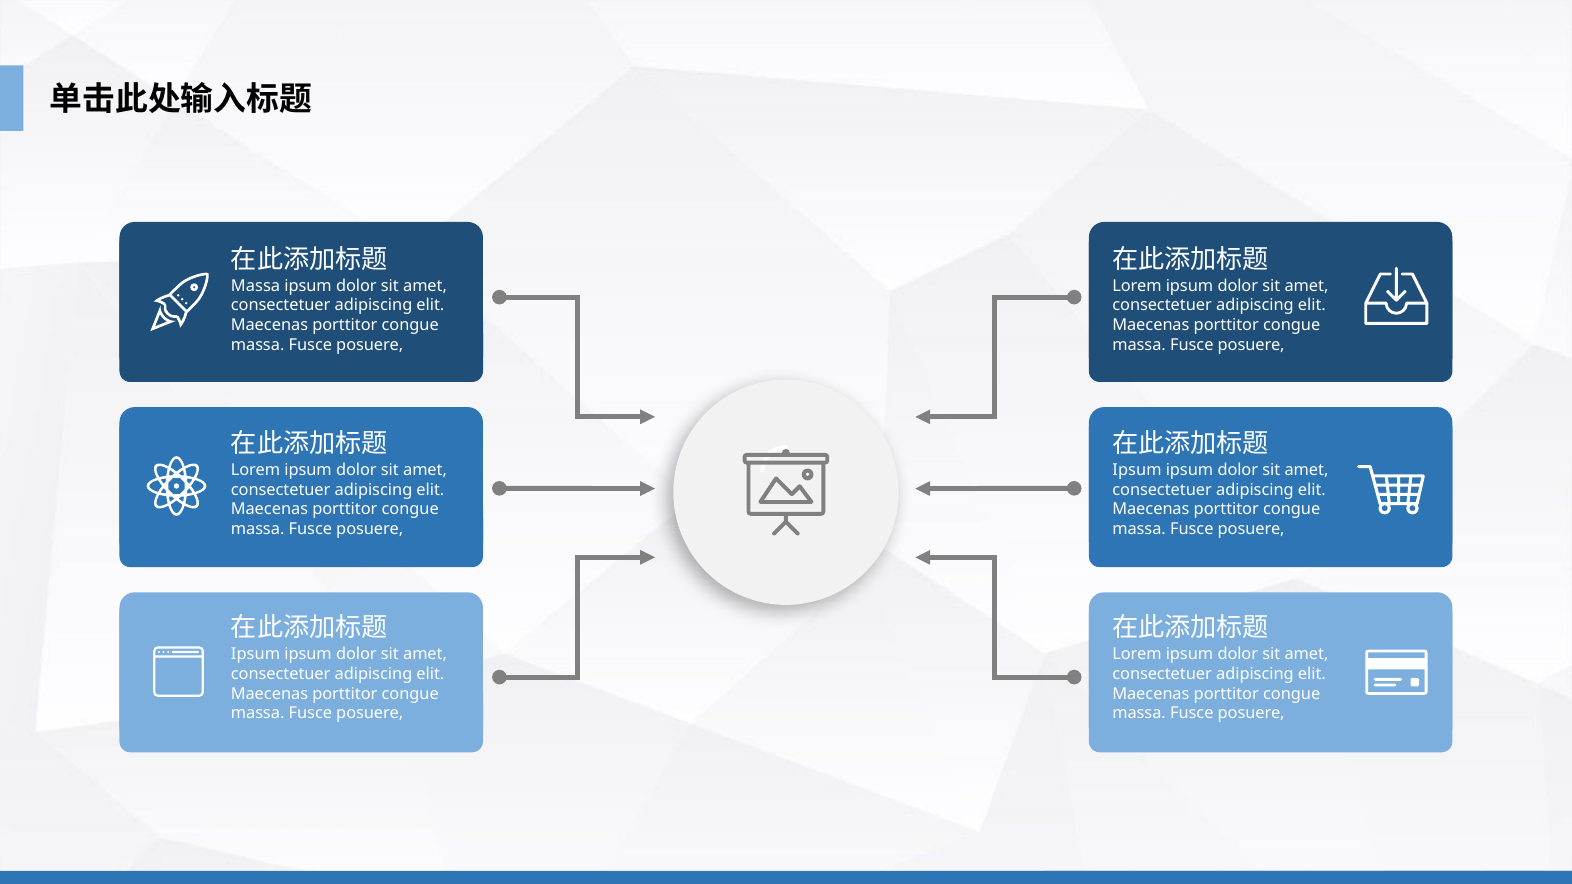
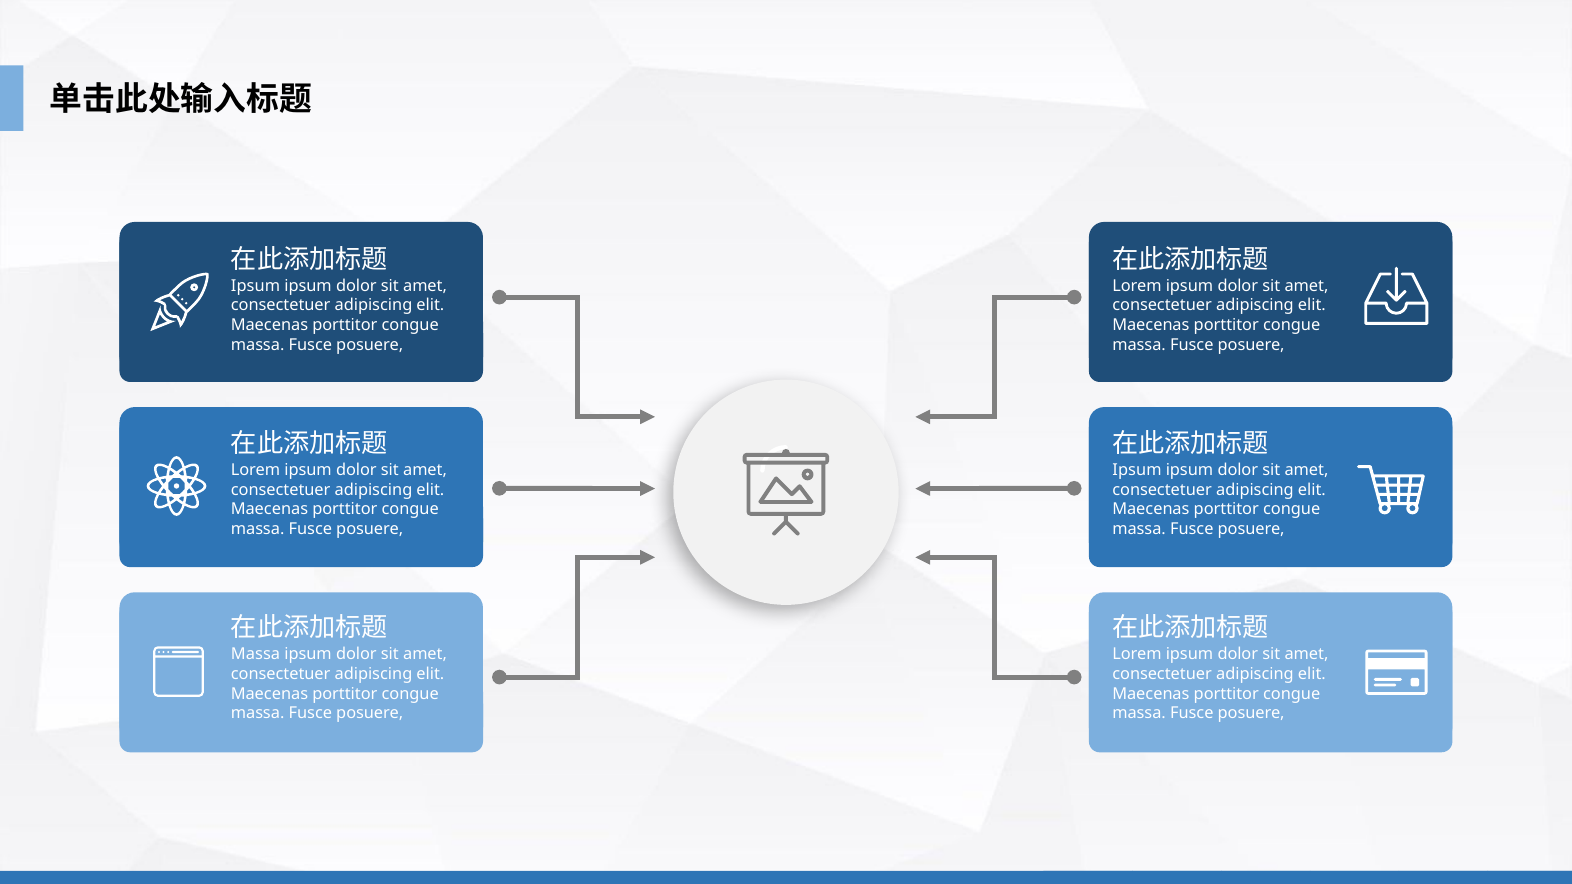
Massa at (256, 286): Massa -> Ipsum
Ipsum at (256, 655): Ipsum -> Massa
